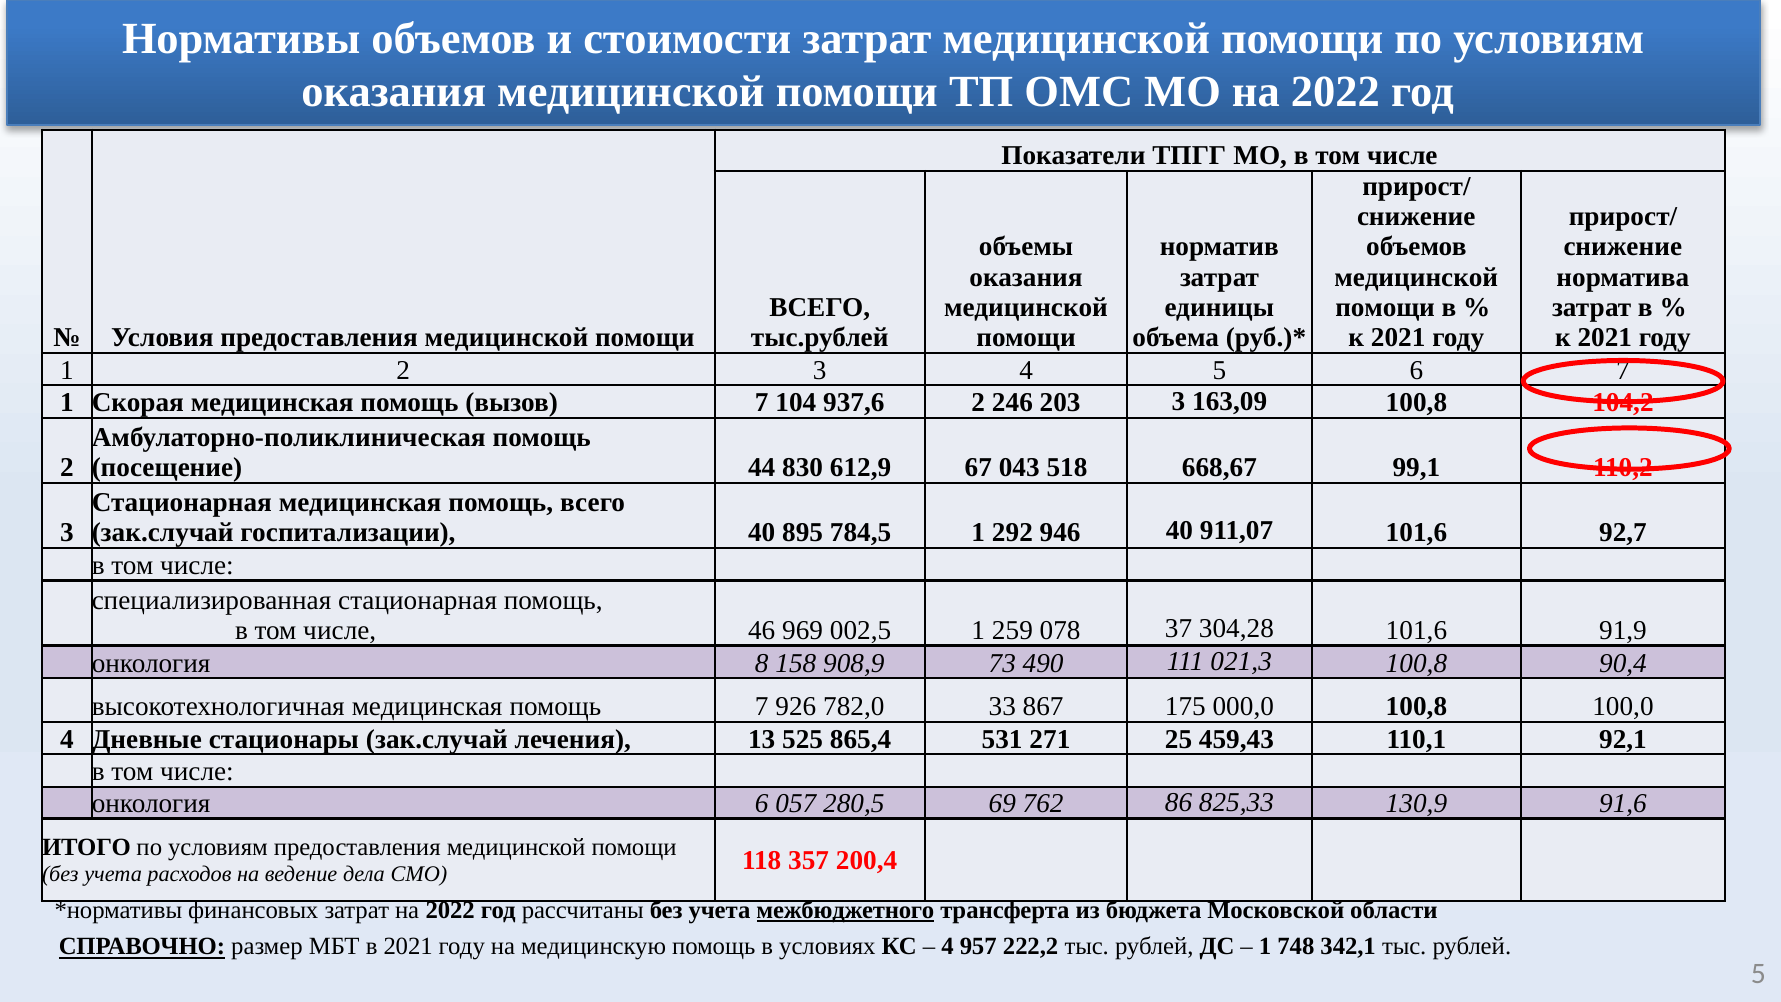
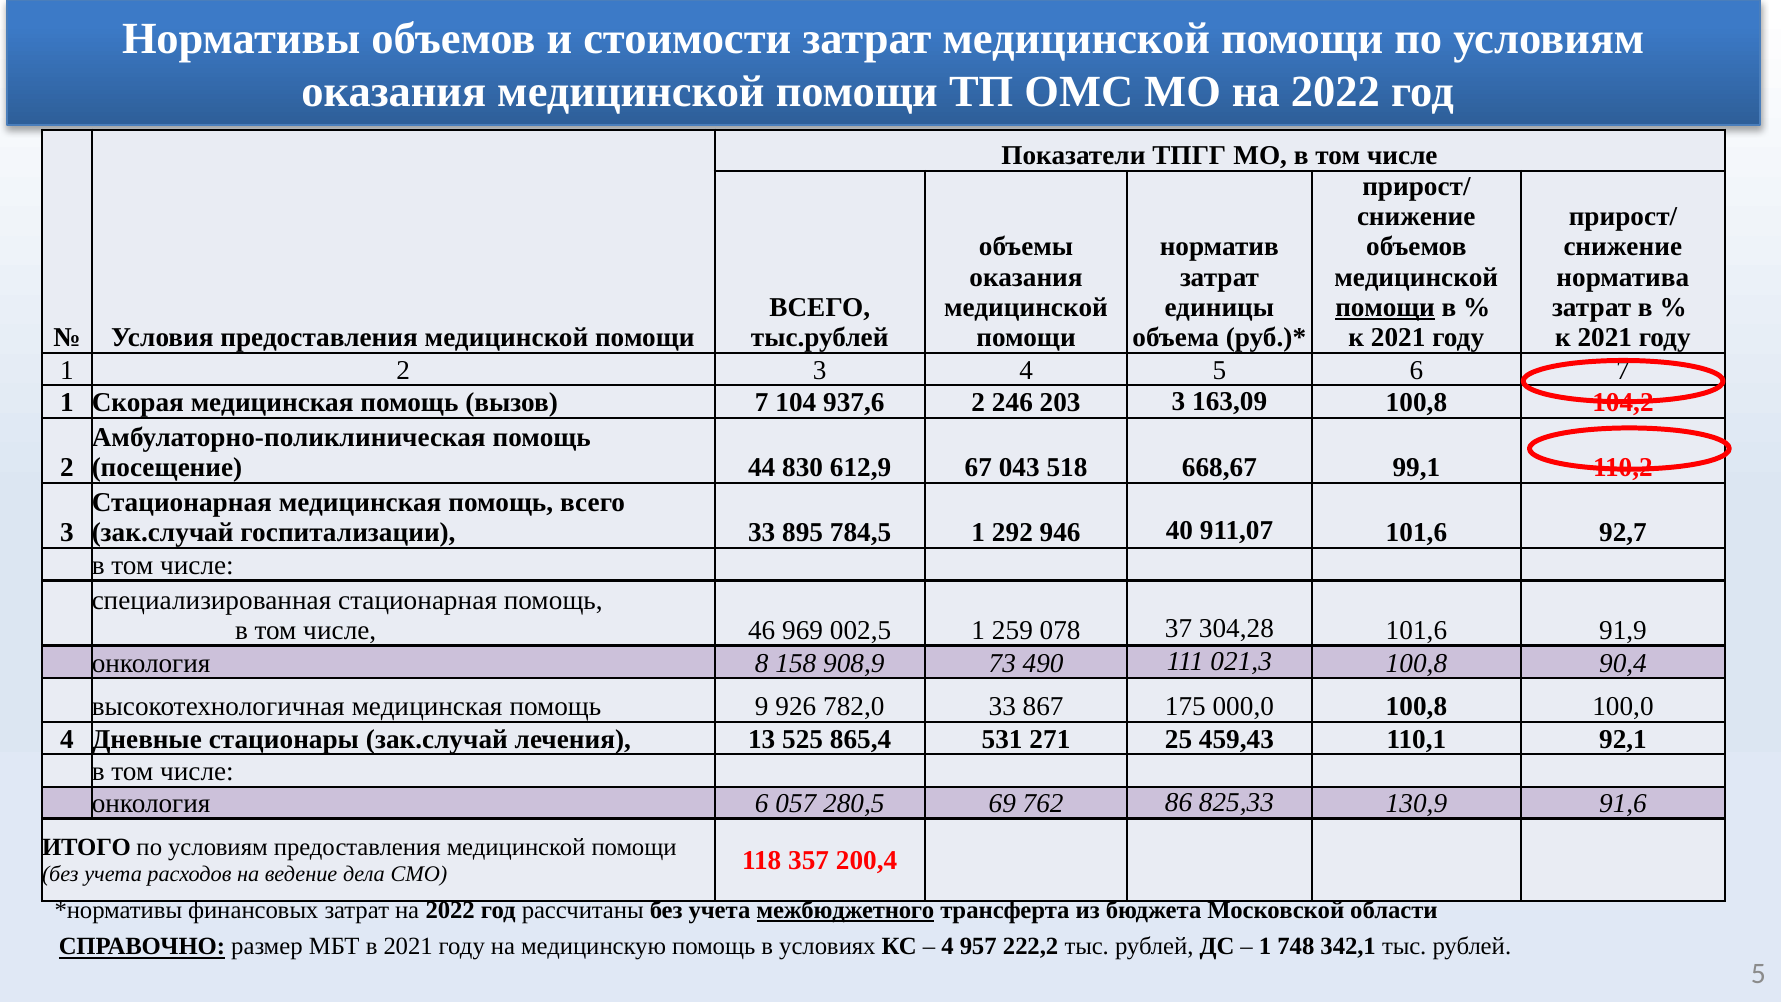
помощи at (1385, 307) underline: none -> present
госпитализации 40: 40 -> 33
помощь 7: 7 -> 9
